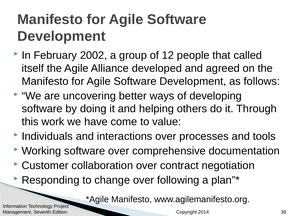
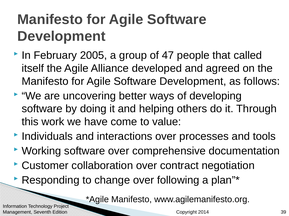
2002: 2002 -> 2005
12: 12 -> 47
